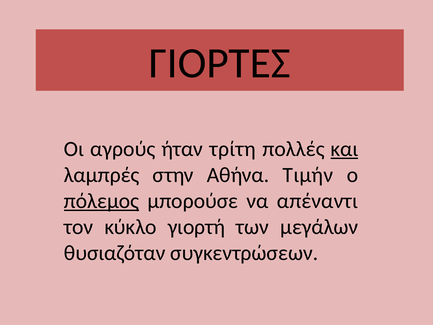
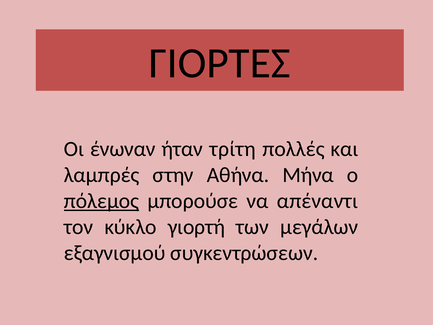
αγρούς: αγρούς -> ένωναν
και underline: present -> none
Τιμήν: Τιμήν -> Μήνα
θυσιαζόταν: θυσιαζόταν -> εξαγνισμού
